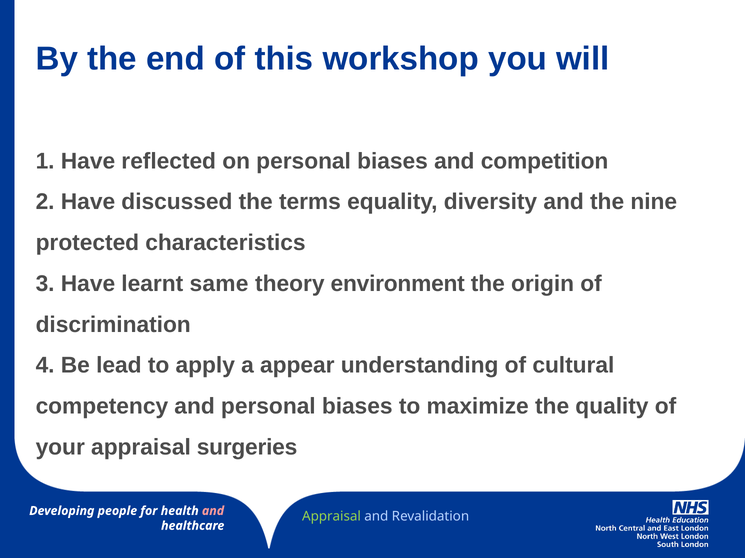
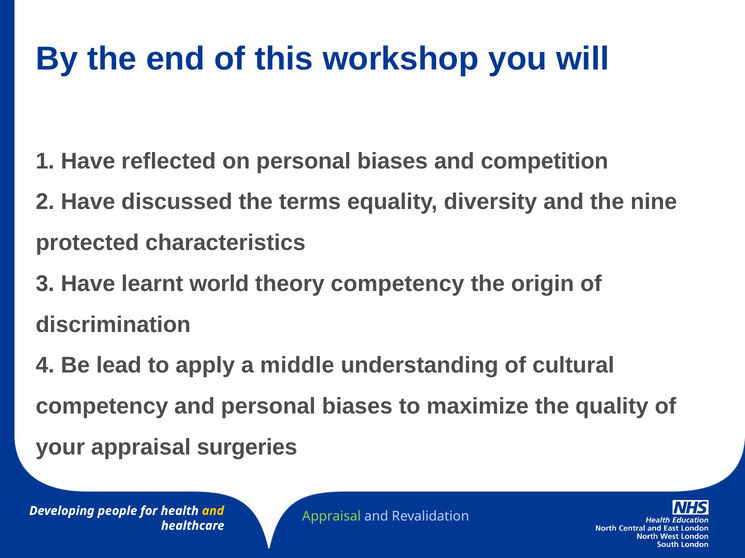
same: same -> world
theory environment: environment -> competency
appear: appear -> middle
and at (213, 512) colour: pink -> yellow
